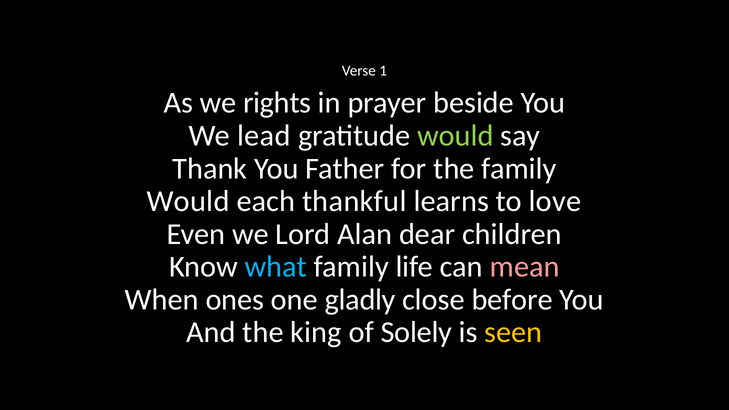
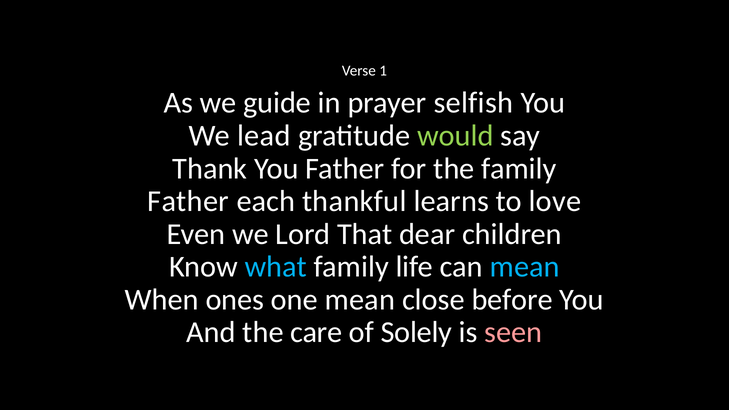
rights: rights -> guide
beside: beside -> selfish
Would at (188, 201): Would -> Father
Alan: Alan -> That
mean at (525, 267) colour: pink -> light blue
one gladly: gladly -> mean
king: king -> care
seen colour: yellow -> pink
